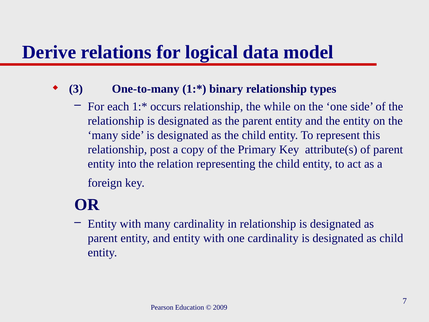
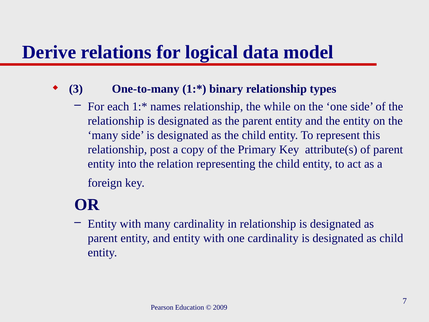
occurs: occurs -> names
